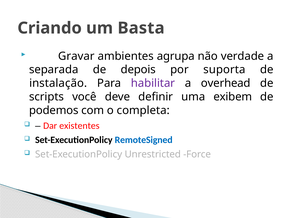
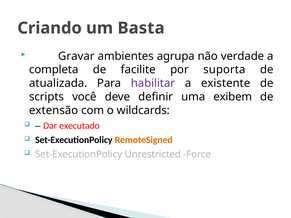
separada: separada -> completa
depois: depois -> facilite
instalação: instalação -> atualizada
overhead: overhead -> existente
podemos: podemos -> extensão
completa: completa -> wildcards
existentes: existentes -> executado
RemoteSigned colour: blue -> orange
